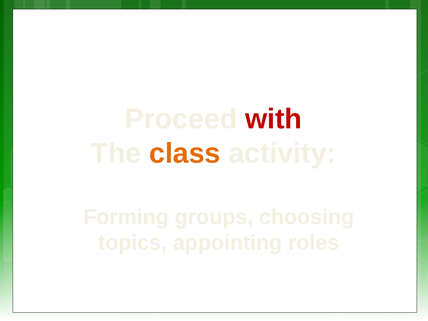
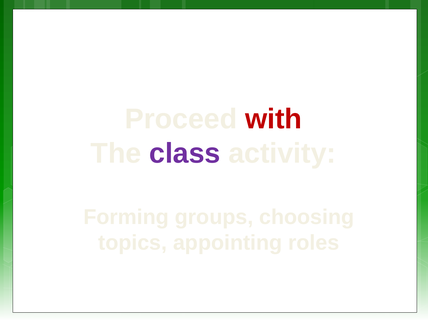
class colour: orange -> purple
